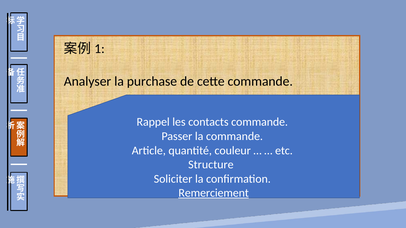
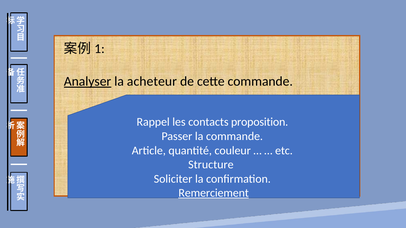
Analyser underline: none -> present
purchase: purchase -> acheteur
contacts commande: commande -> proposition
